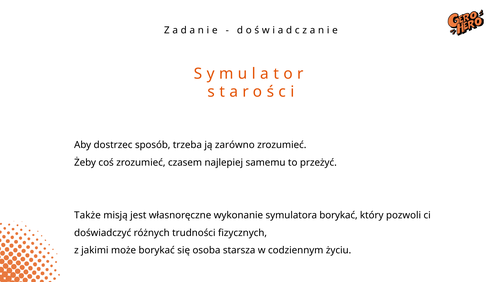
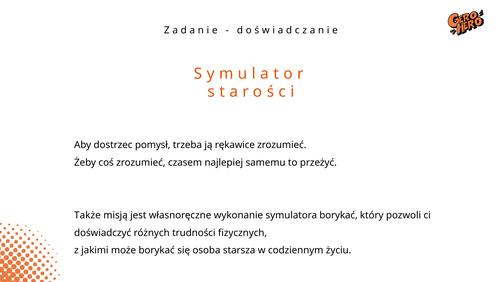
sposób: sposób -> pomysł
zarówno: zarówno -> rękawice
